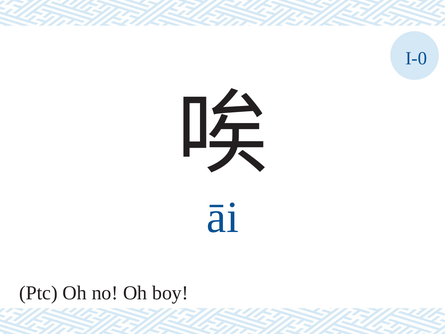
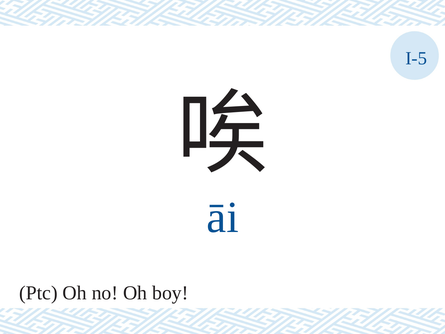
I-0: I-0 -> I-5
